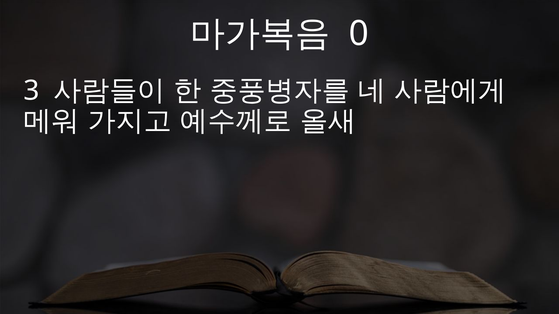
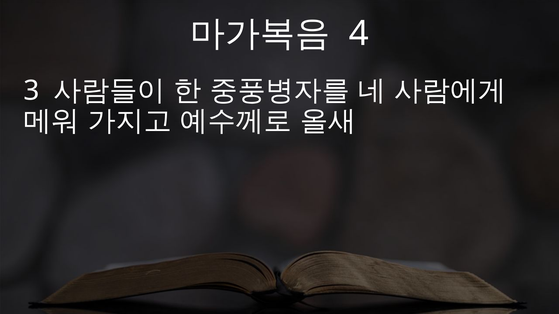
0: 0 -> 4
